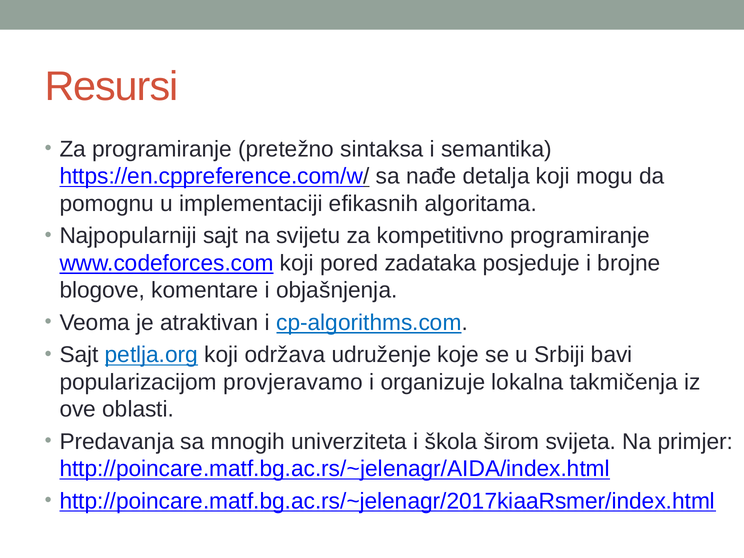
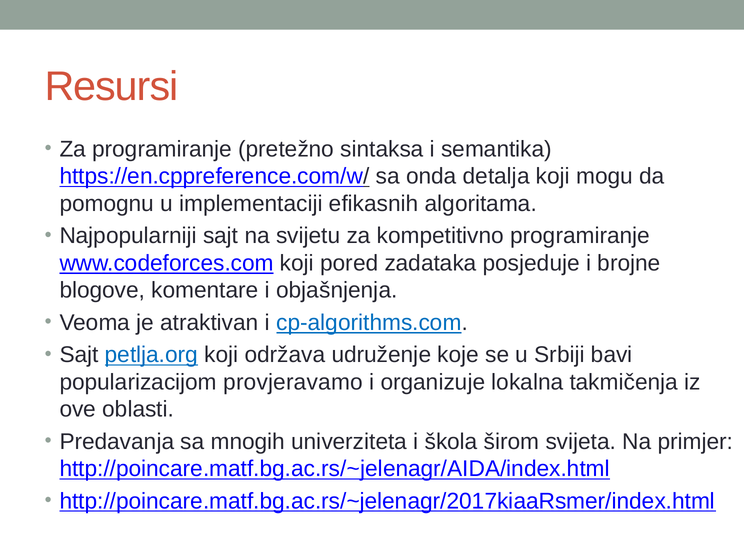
nađe: nađe -> onda
